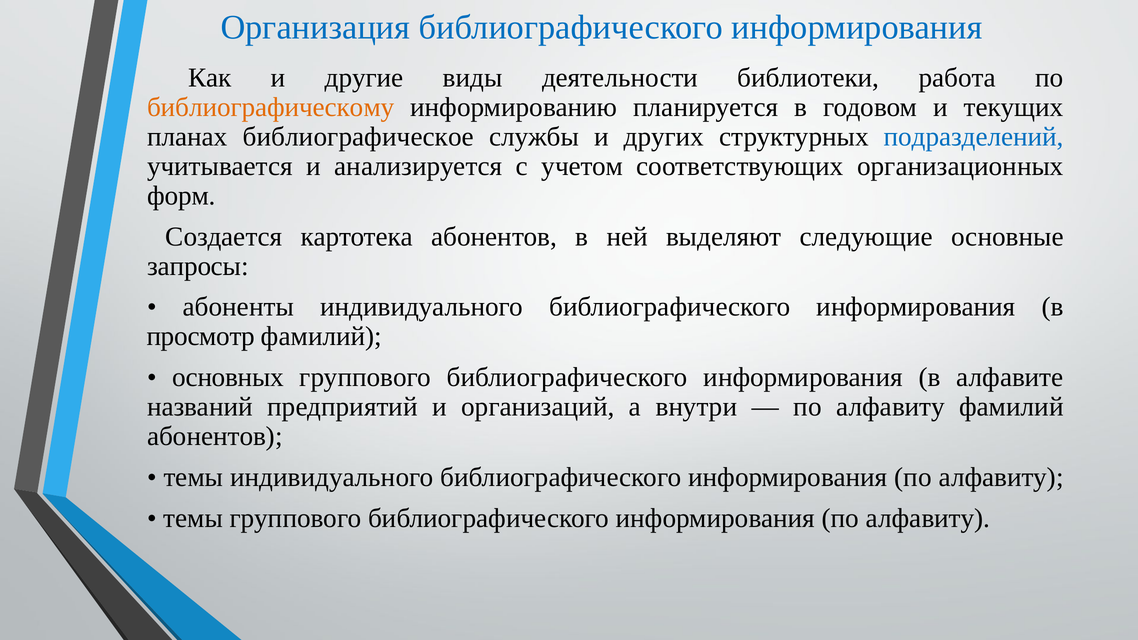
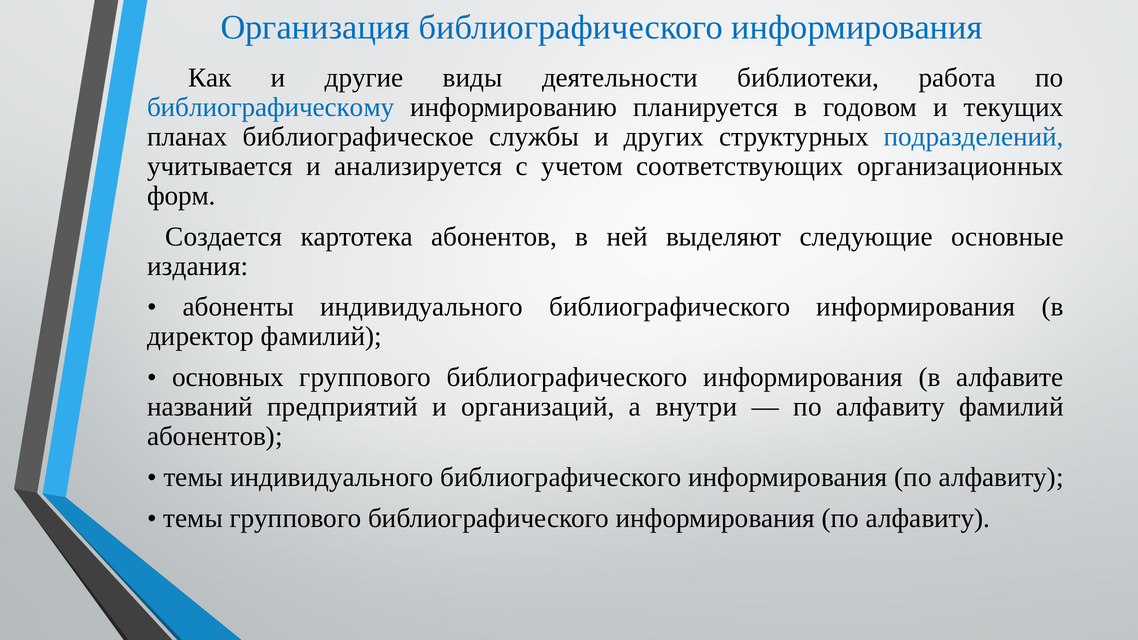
библиографическому colour: orange -> blue
запросы: запросы -> издания
просмотр: просмотр -> директор
